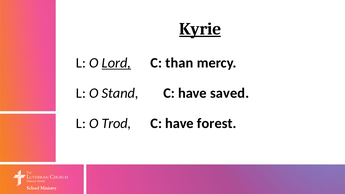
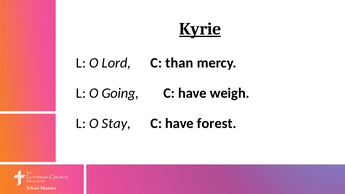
Lord underline: present -> none
Stand: Stand -> Going
saved: saved -> weigh
Trod: Trod -> Stay
